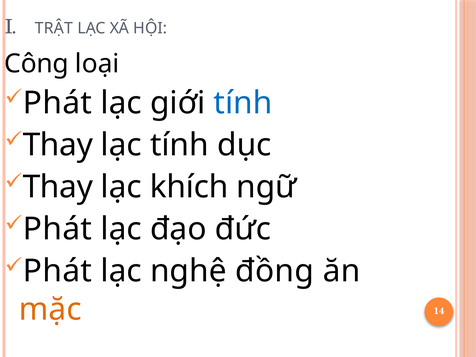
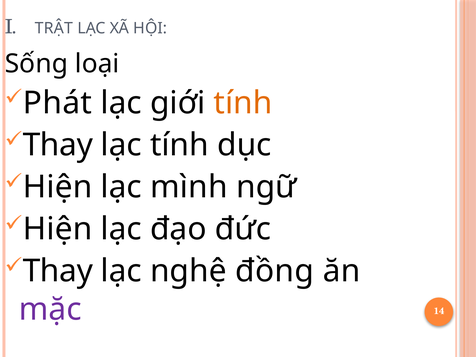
Công: Công -> Sống
tính at (243, 103) colour: blue -> orange
Thay at (58, 187): Thay -> Hiện
khích: khích -> mình
Phát at (57, 229): Phát -> Hiện
Phát at (57, 271): Phát -> Thay
mặc colour: orange -> purple
